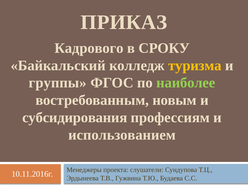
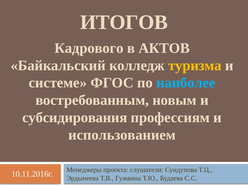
ПРИКАЗ: ПРИКАЗ -> ИТОГОВ
СРОКУ: СРОКУ -> АКТОВ
группы: группы -> системе
наиболее colour: light green -> light blue
